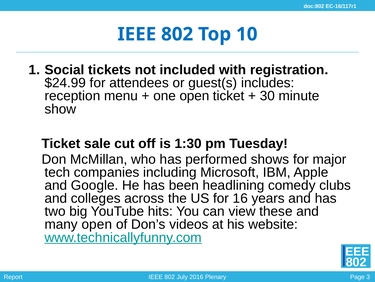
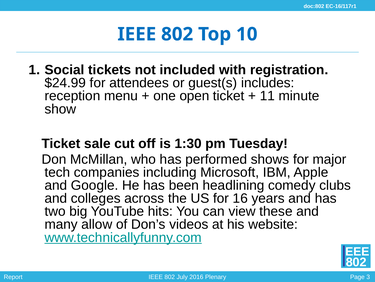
30: 30 -> 11
many open: open -> allow
